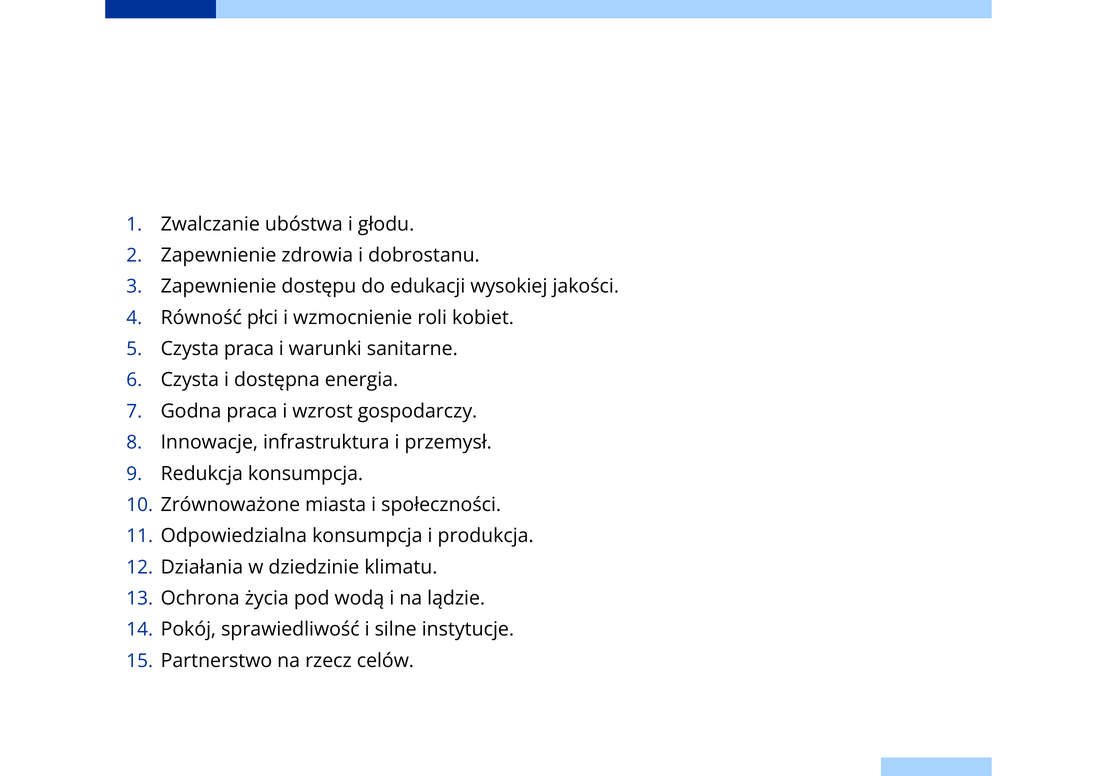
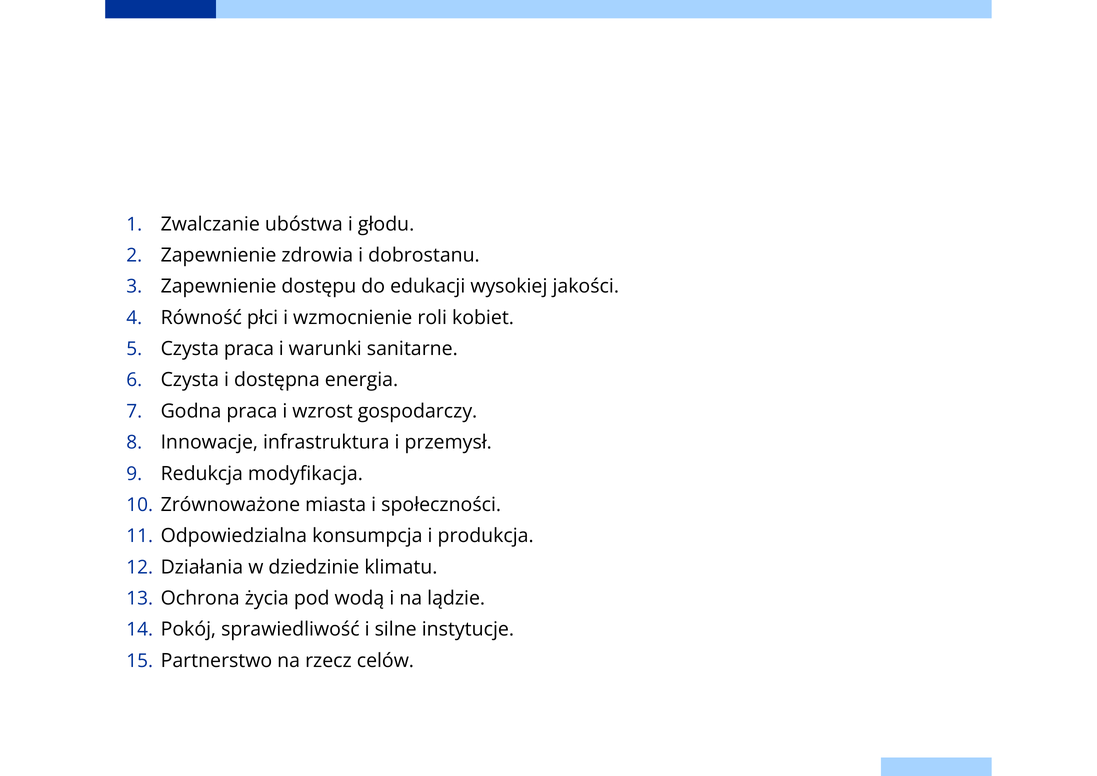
Redukcja konsumpcja: konsumpcja -> modyfikacja
